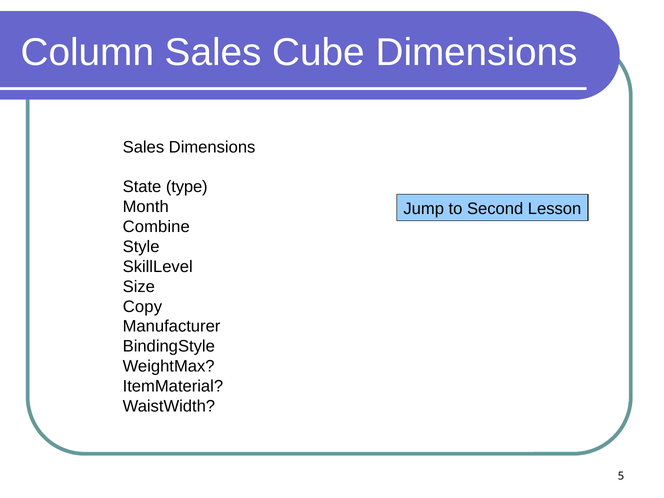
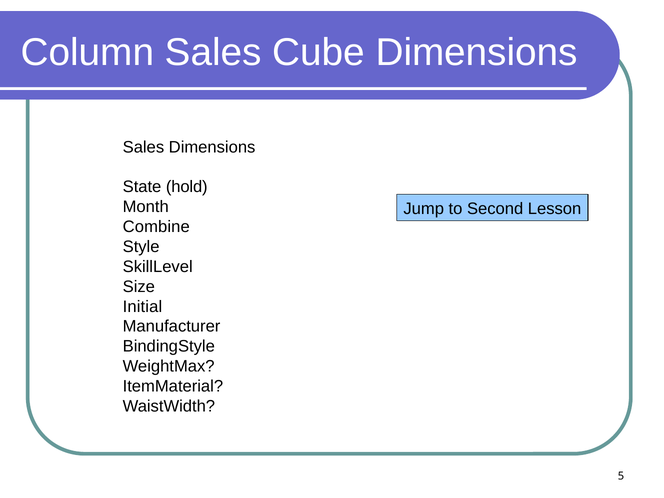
type: type -> hold
Copy: Copy -> Initial
